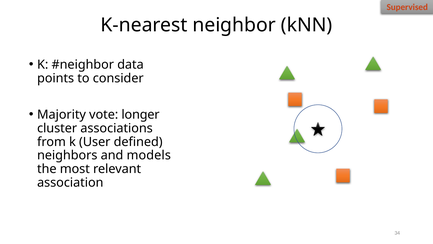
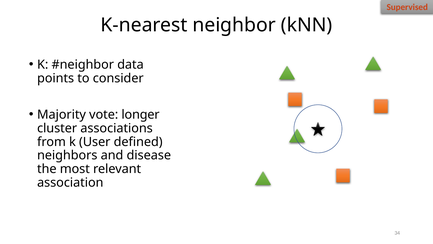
models: models -> disease
